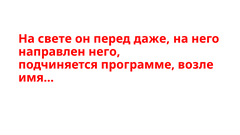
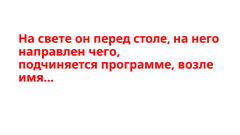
даже: даже -> столе
направлен него: него -> чего
